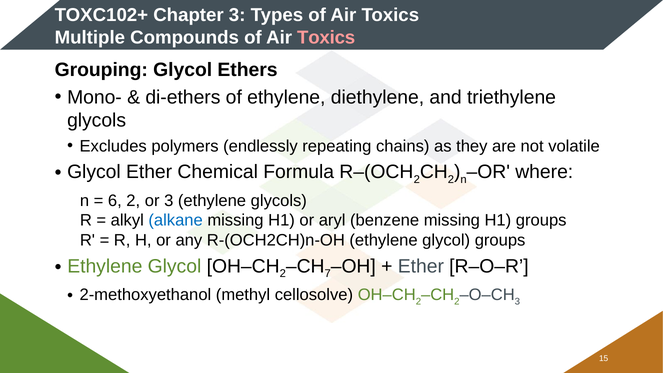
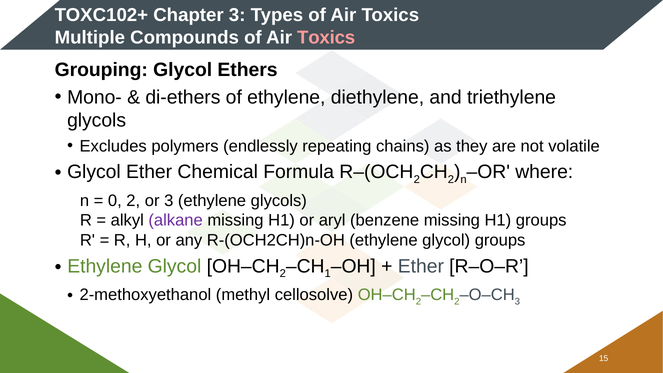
6: 6 -> 0
alkane colour: blue -> purple
7: 7 -> 1
